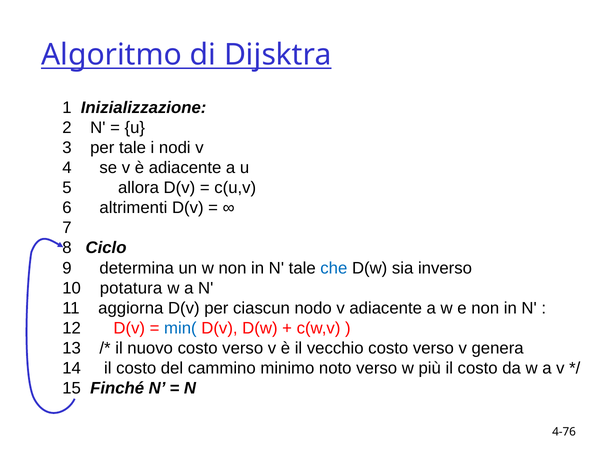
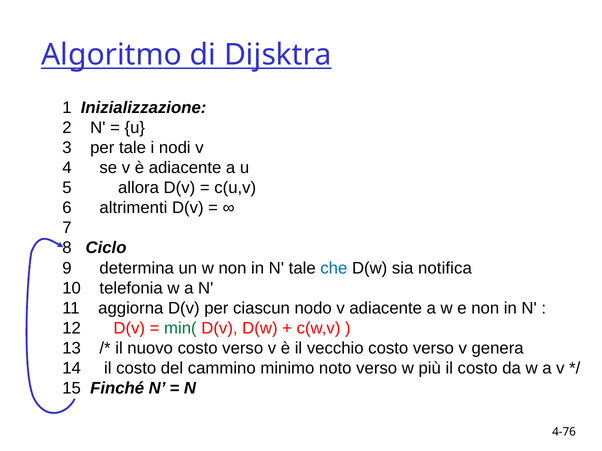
inverso: inverso -> notifica
potatura: potatura -> telefonia
min( colour: blue -> green
